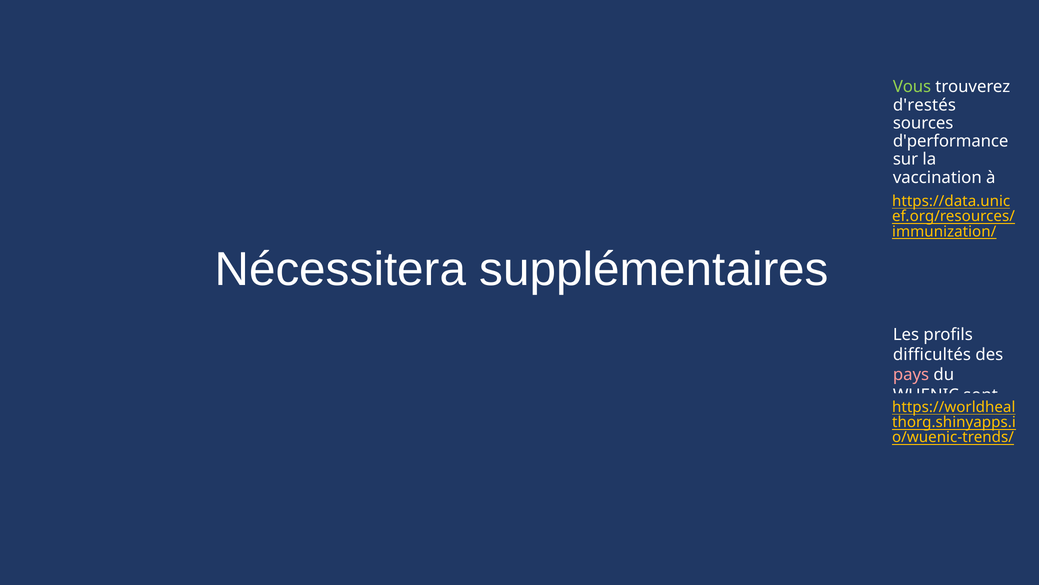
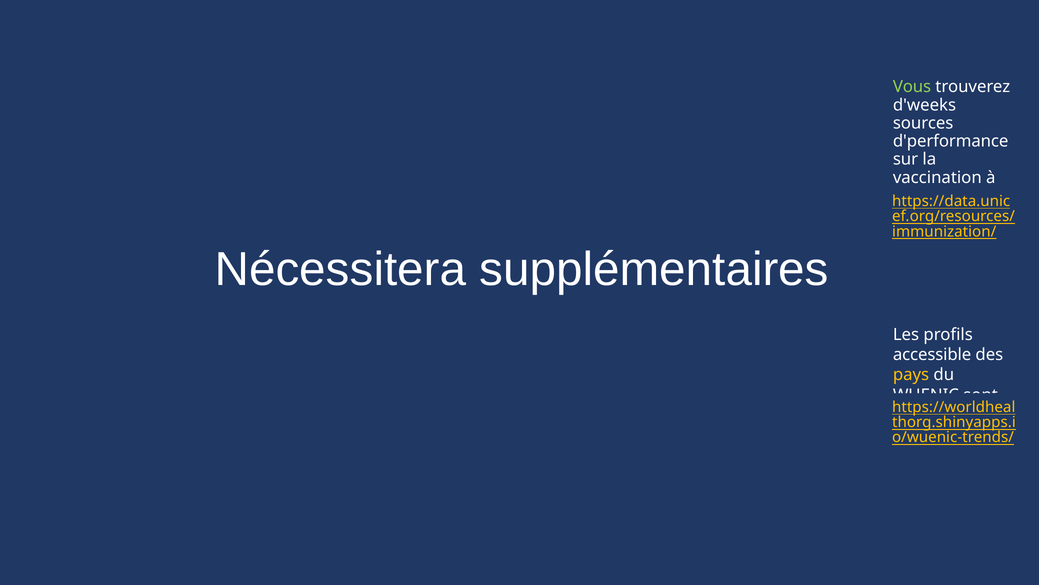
d'restés: d'restés -> d'weeks
difficultés: difficultés -> accessible
pays colour: pink -> yellow
